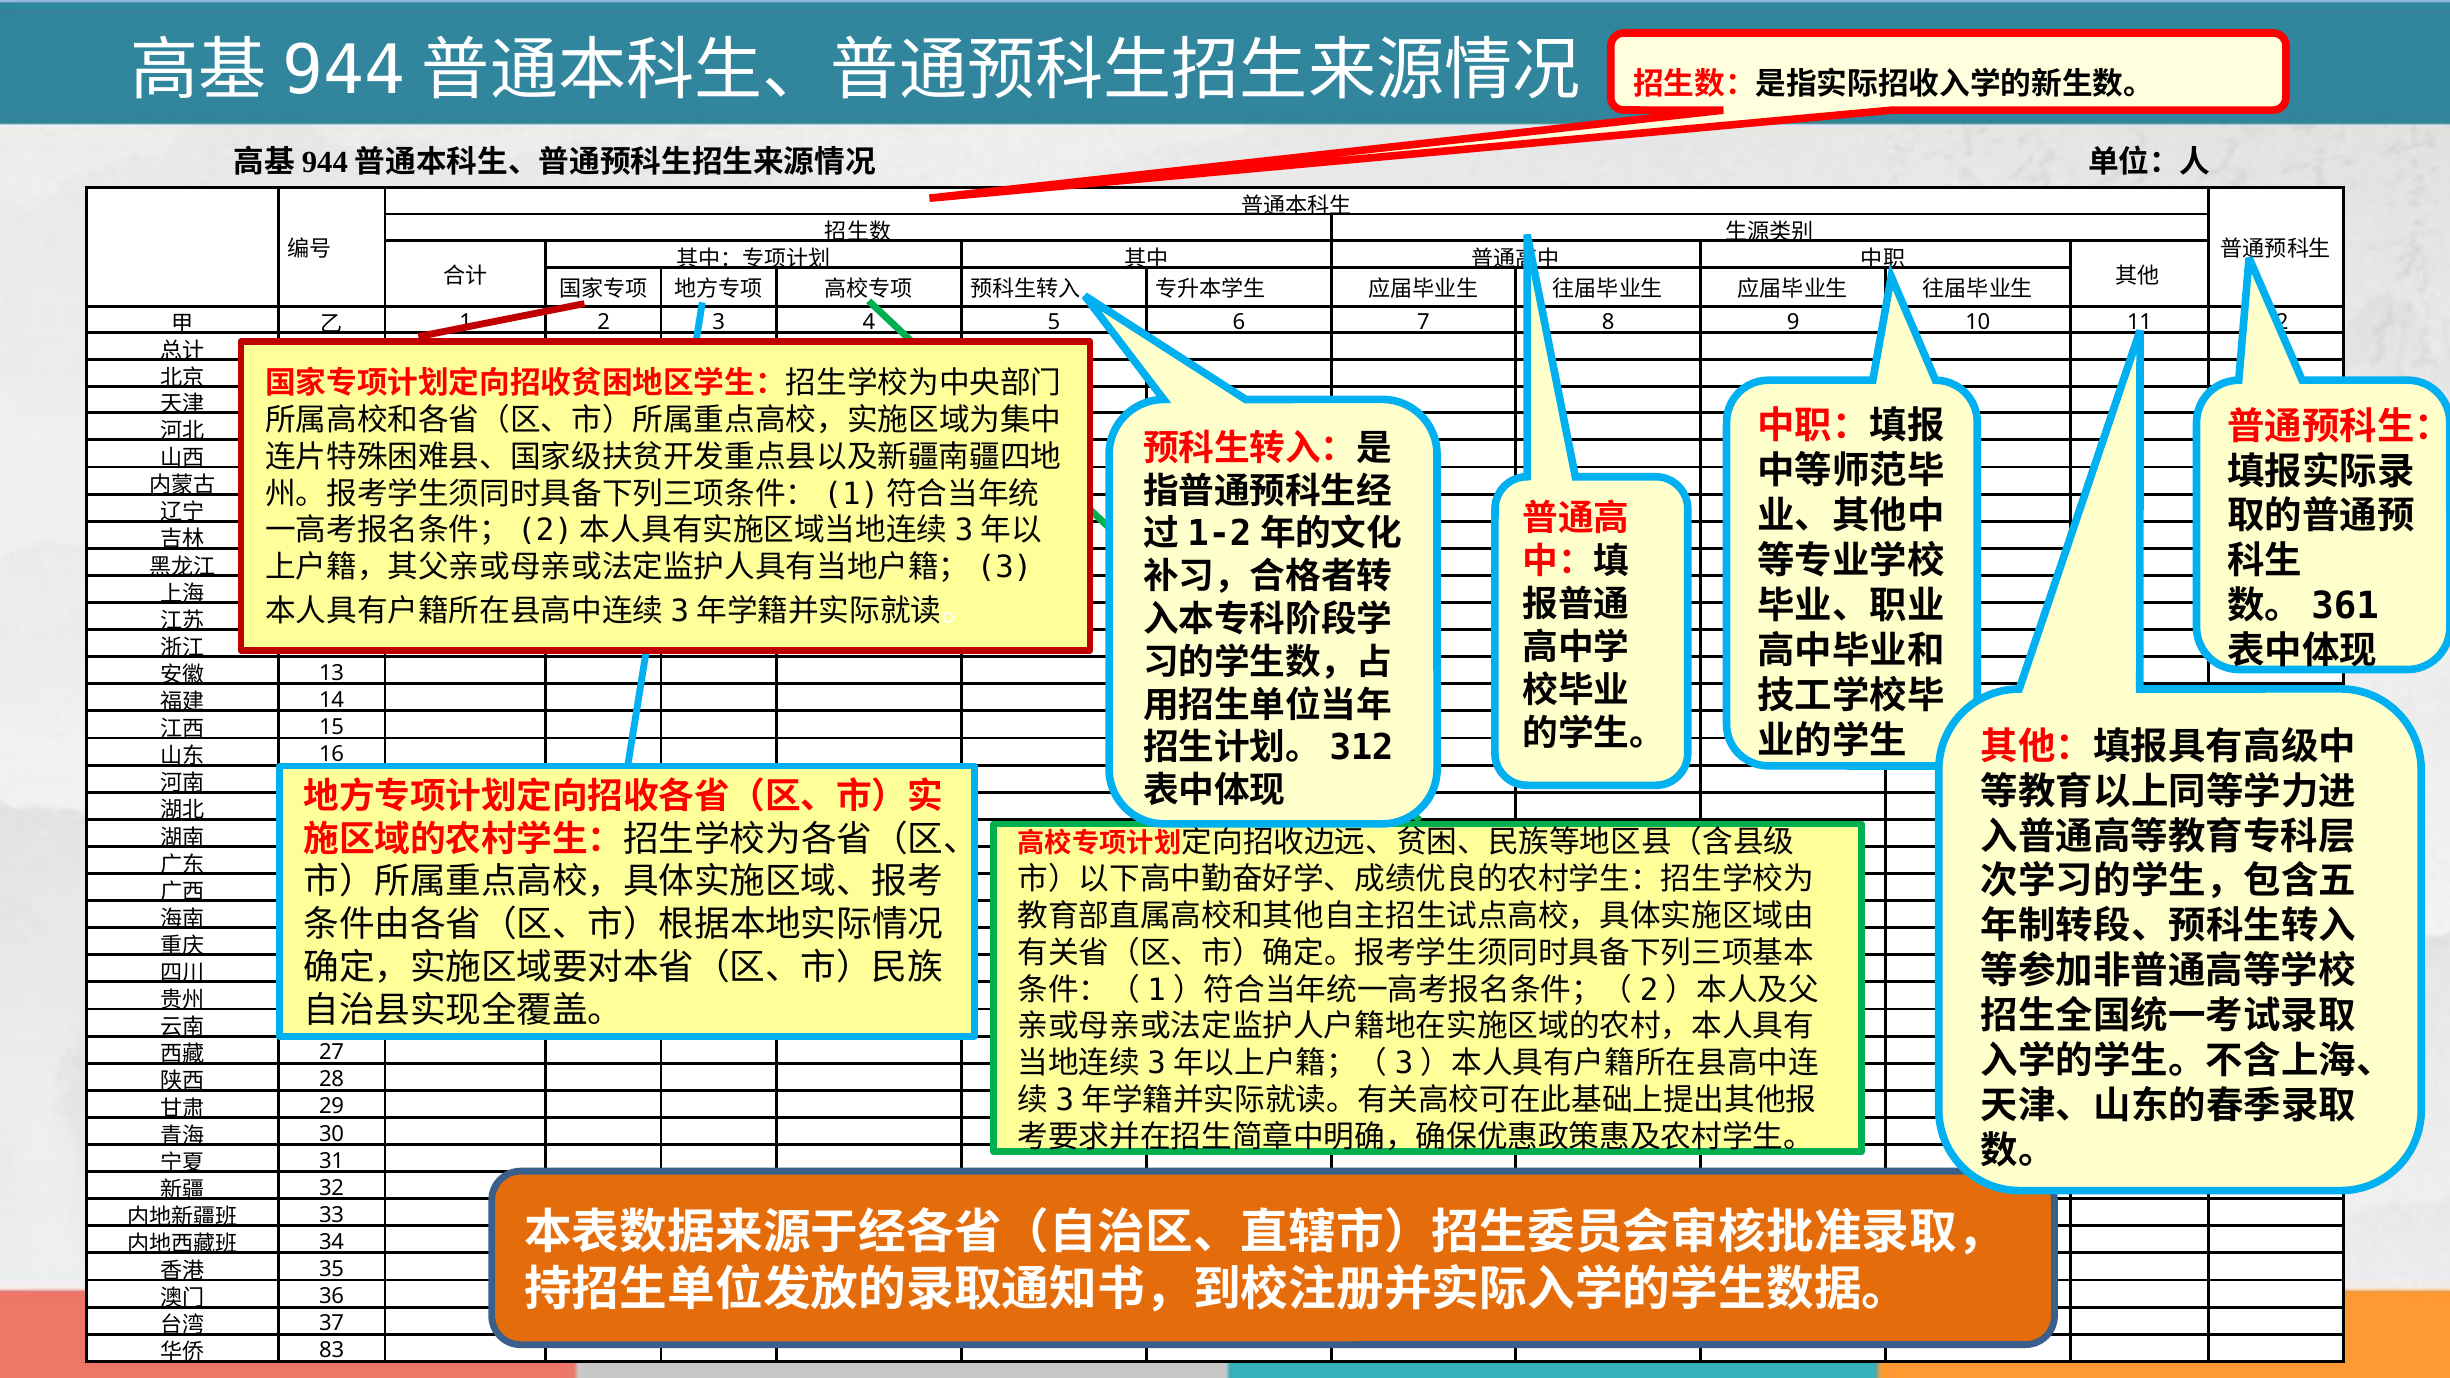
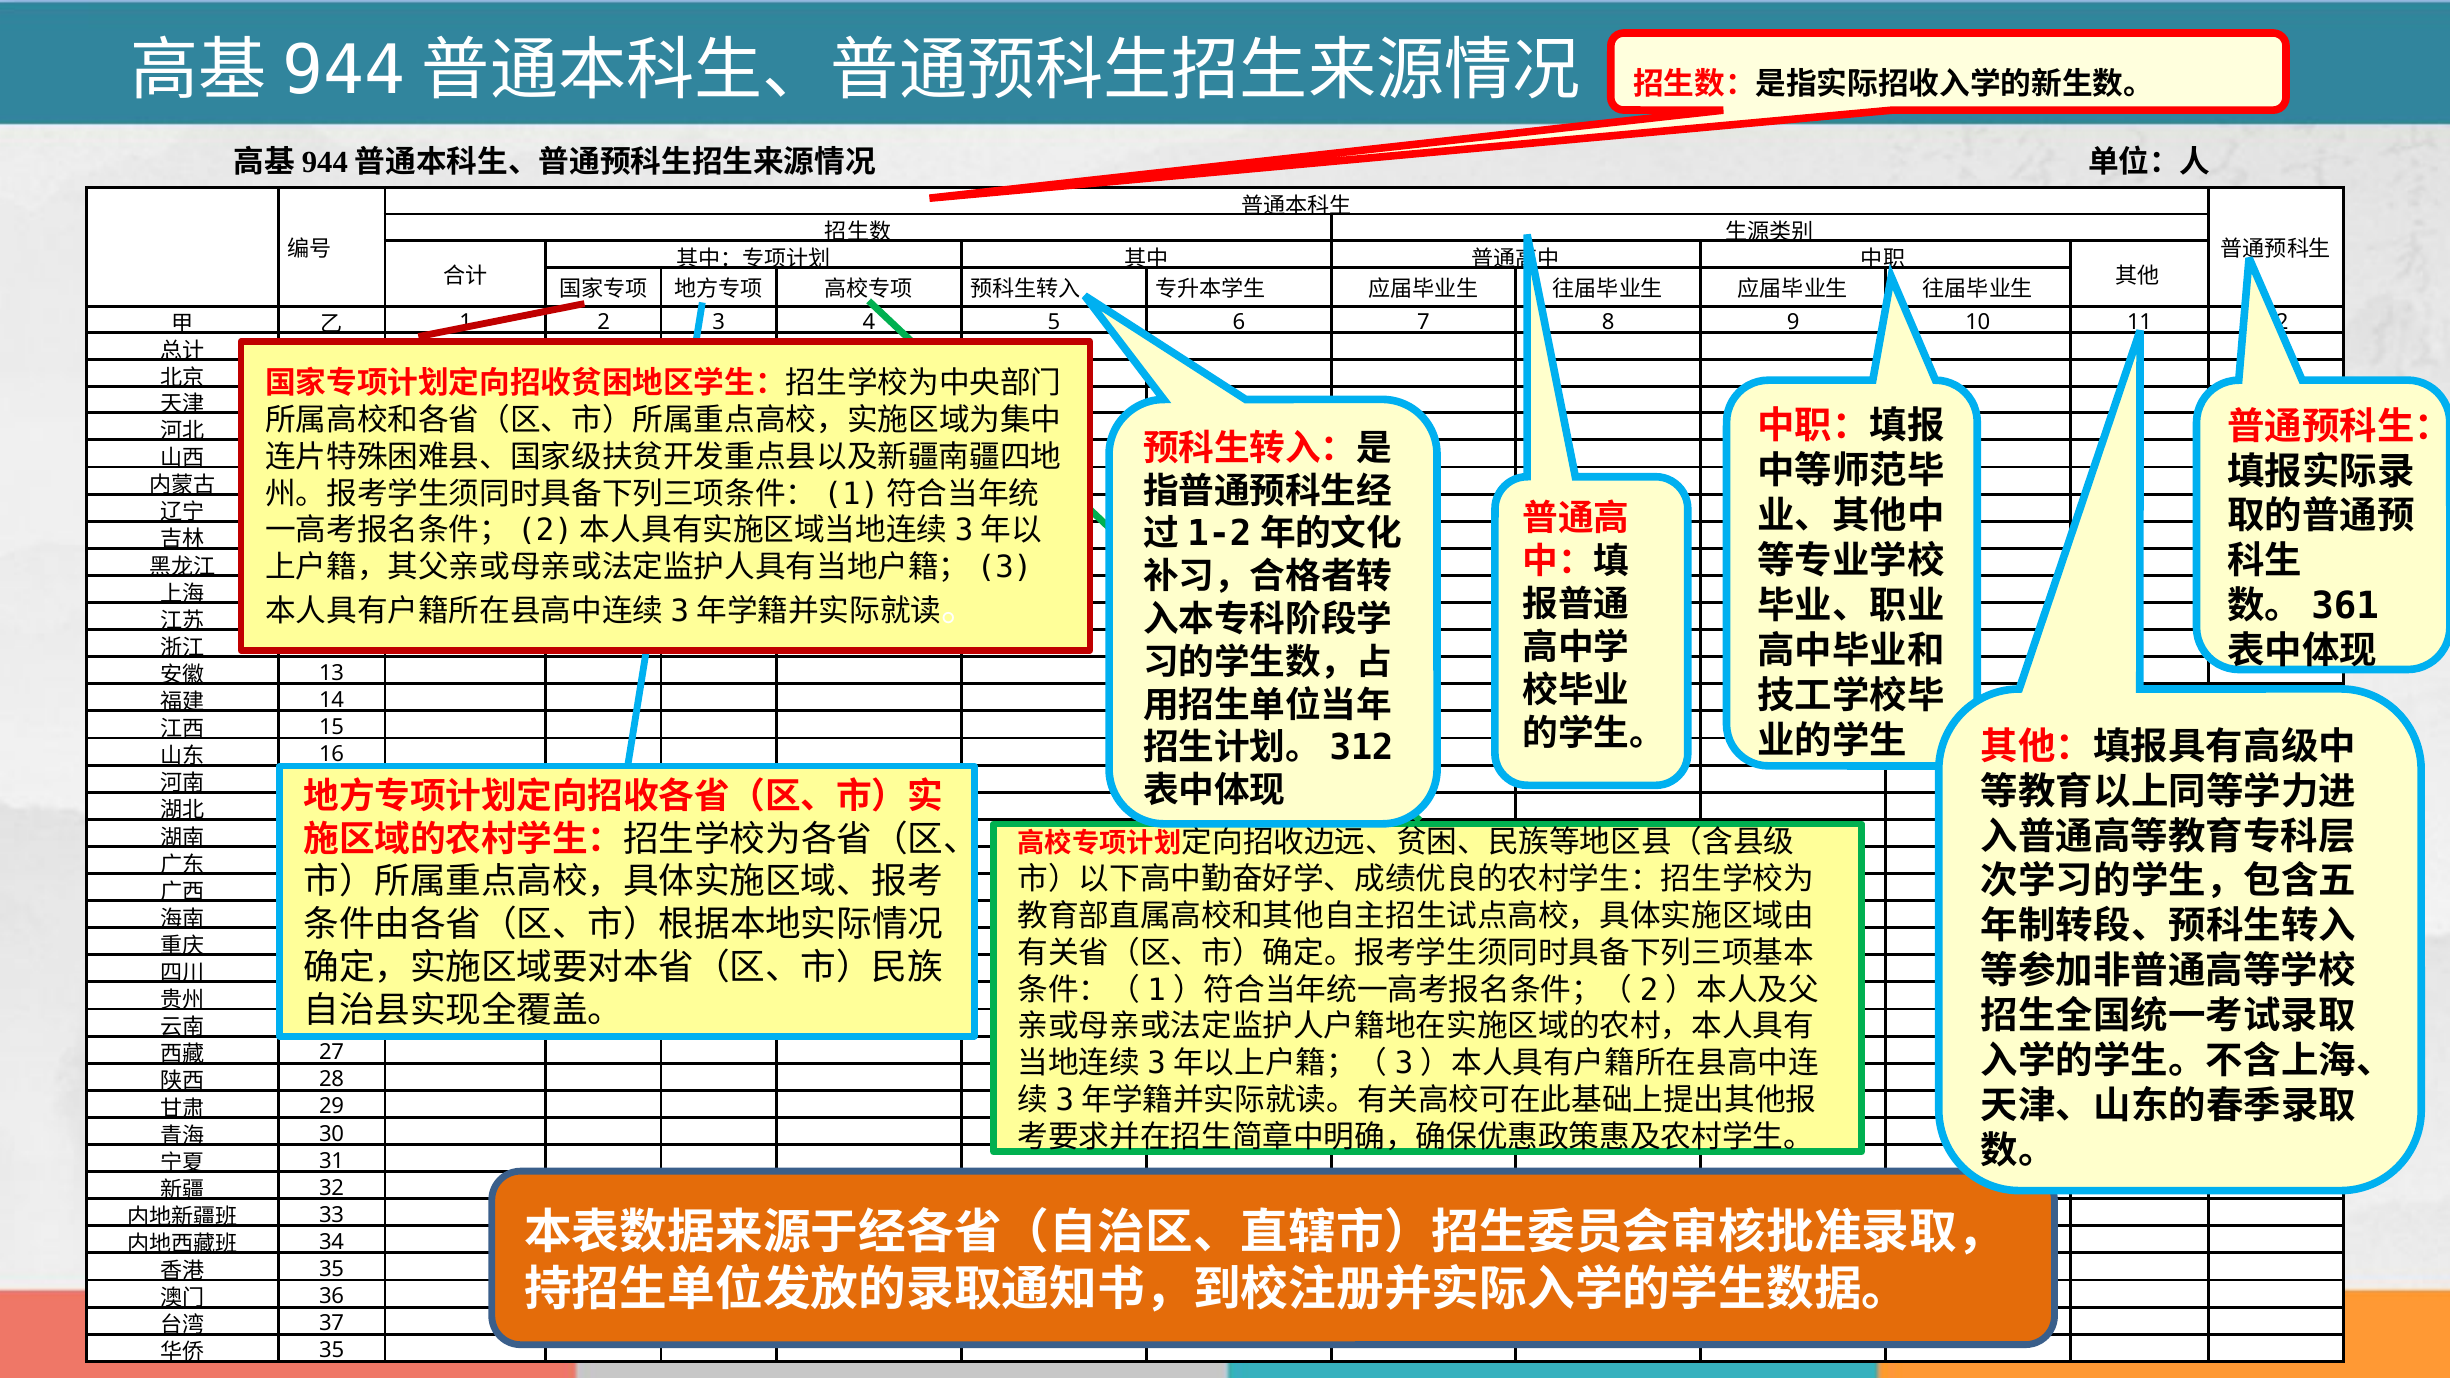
83 at (332, 1351): 83 -> 35
